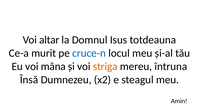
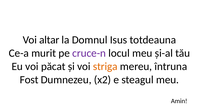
cruce-n colour: blue -> purple
mâna: mâna -> păcat
Însă: Însă -> Fost
